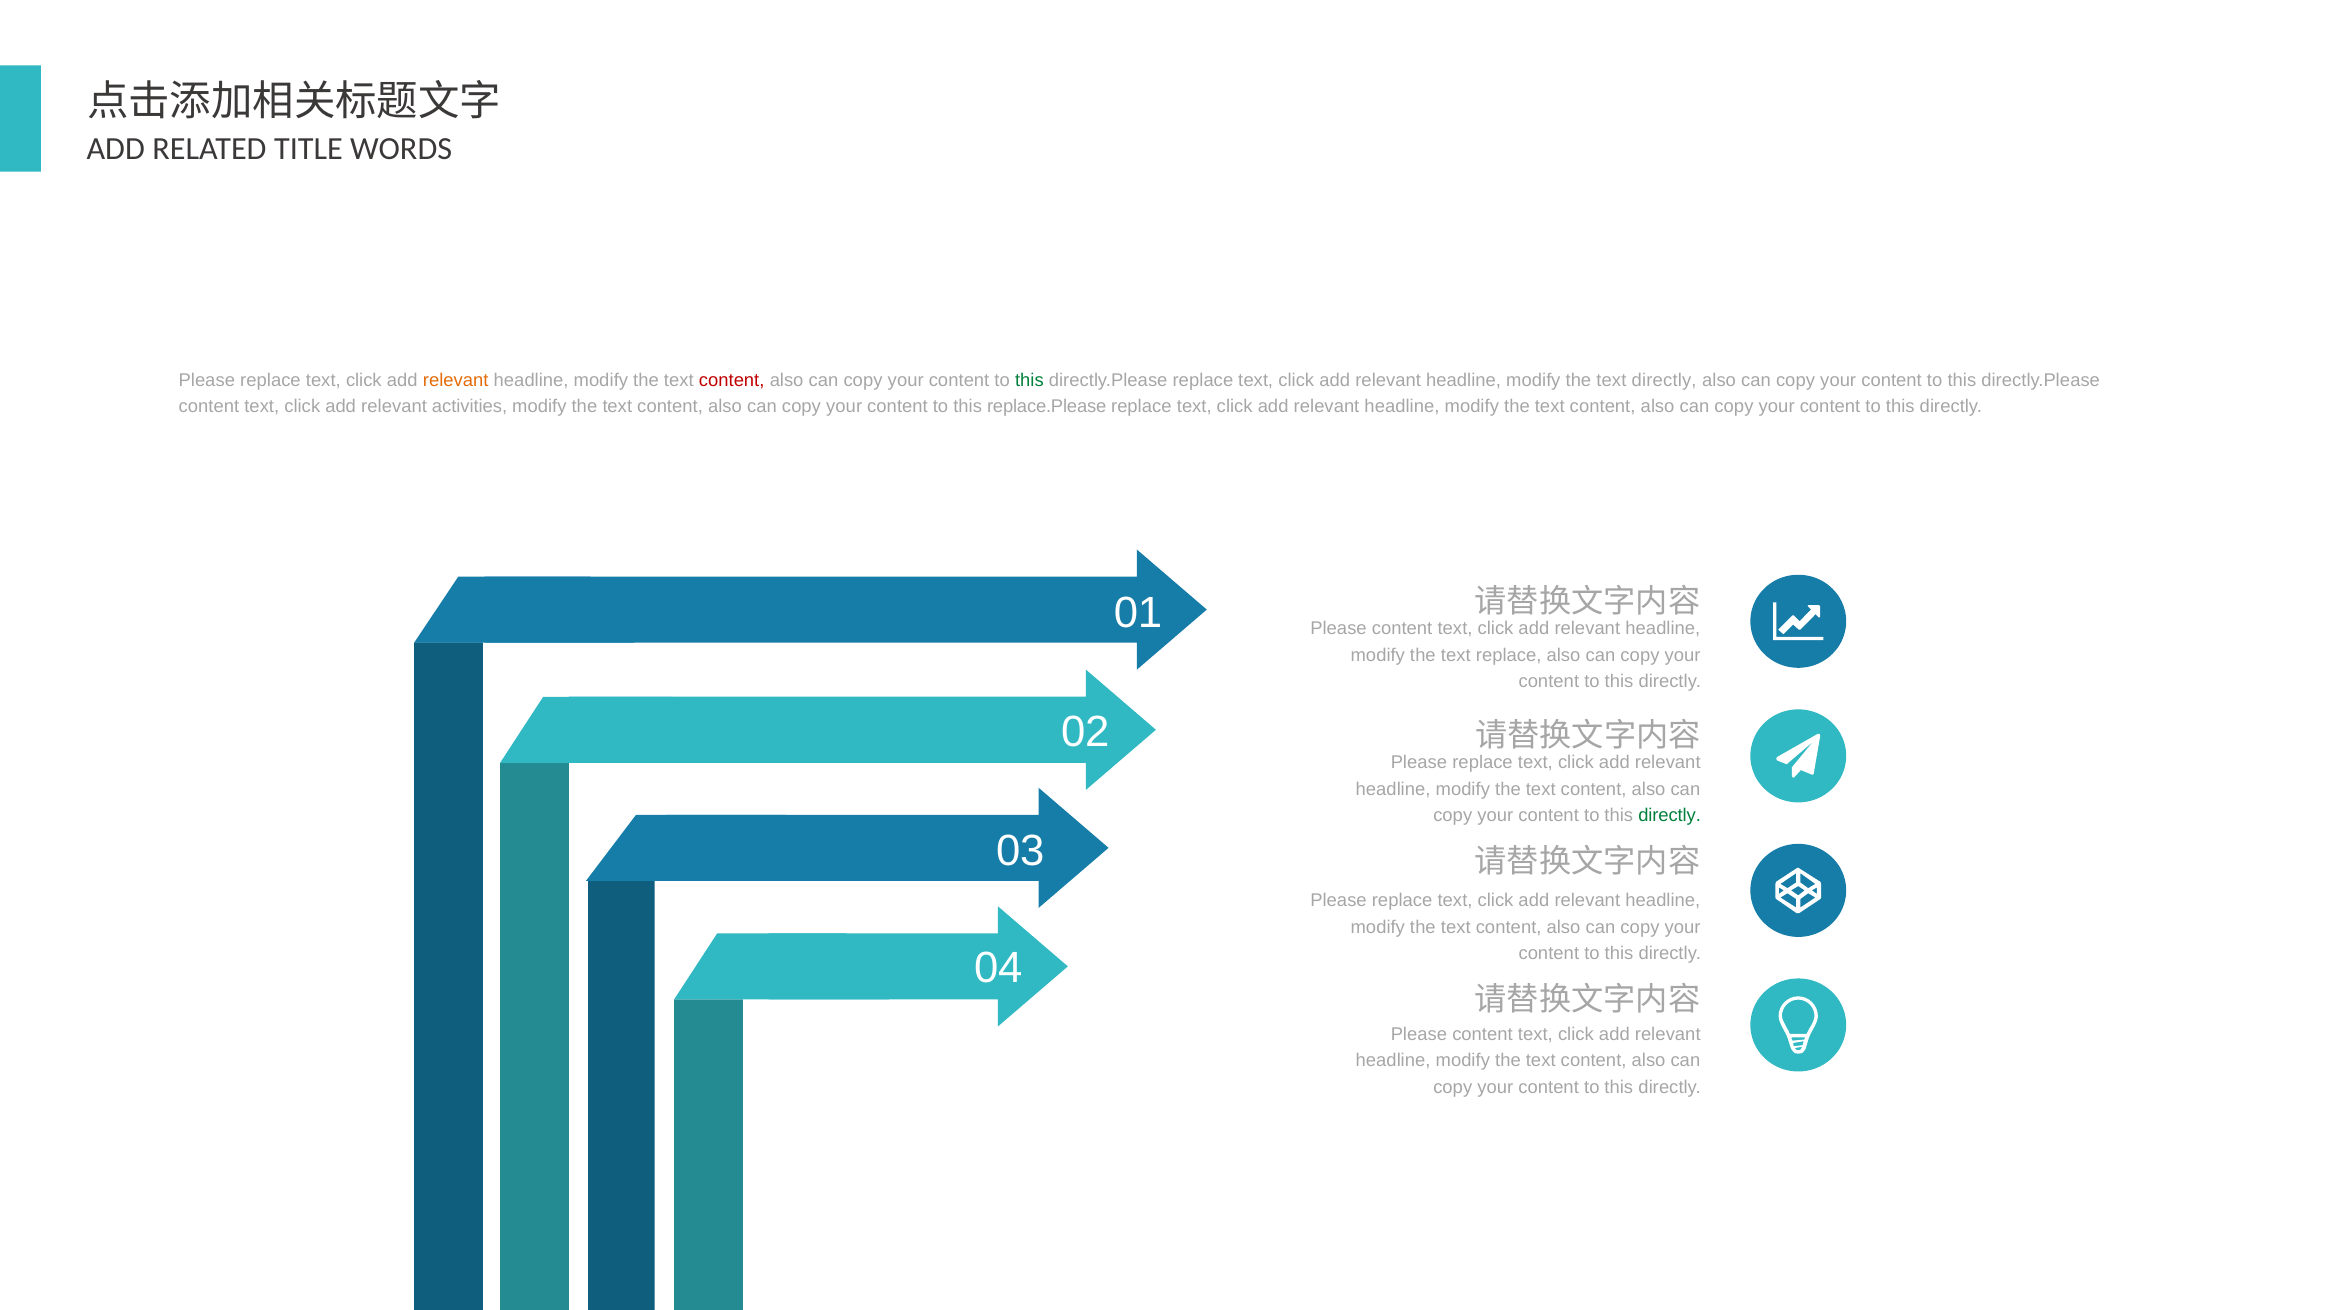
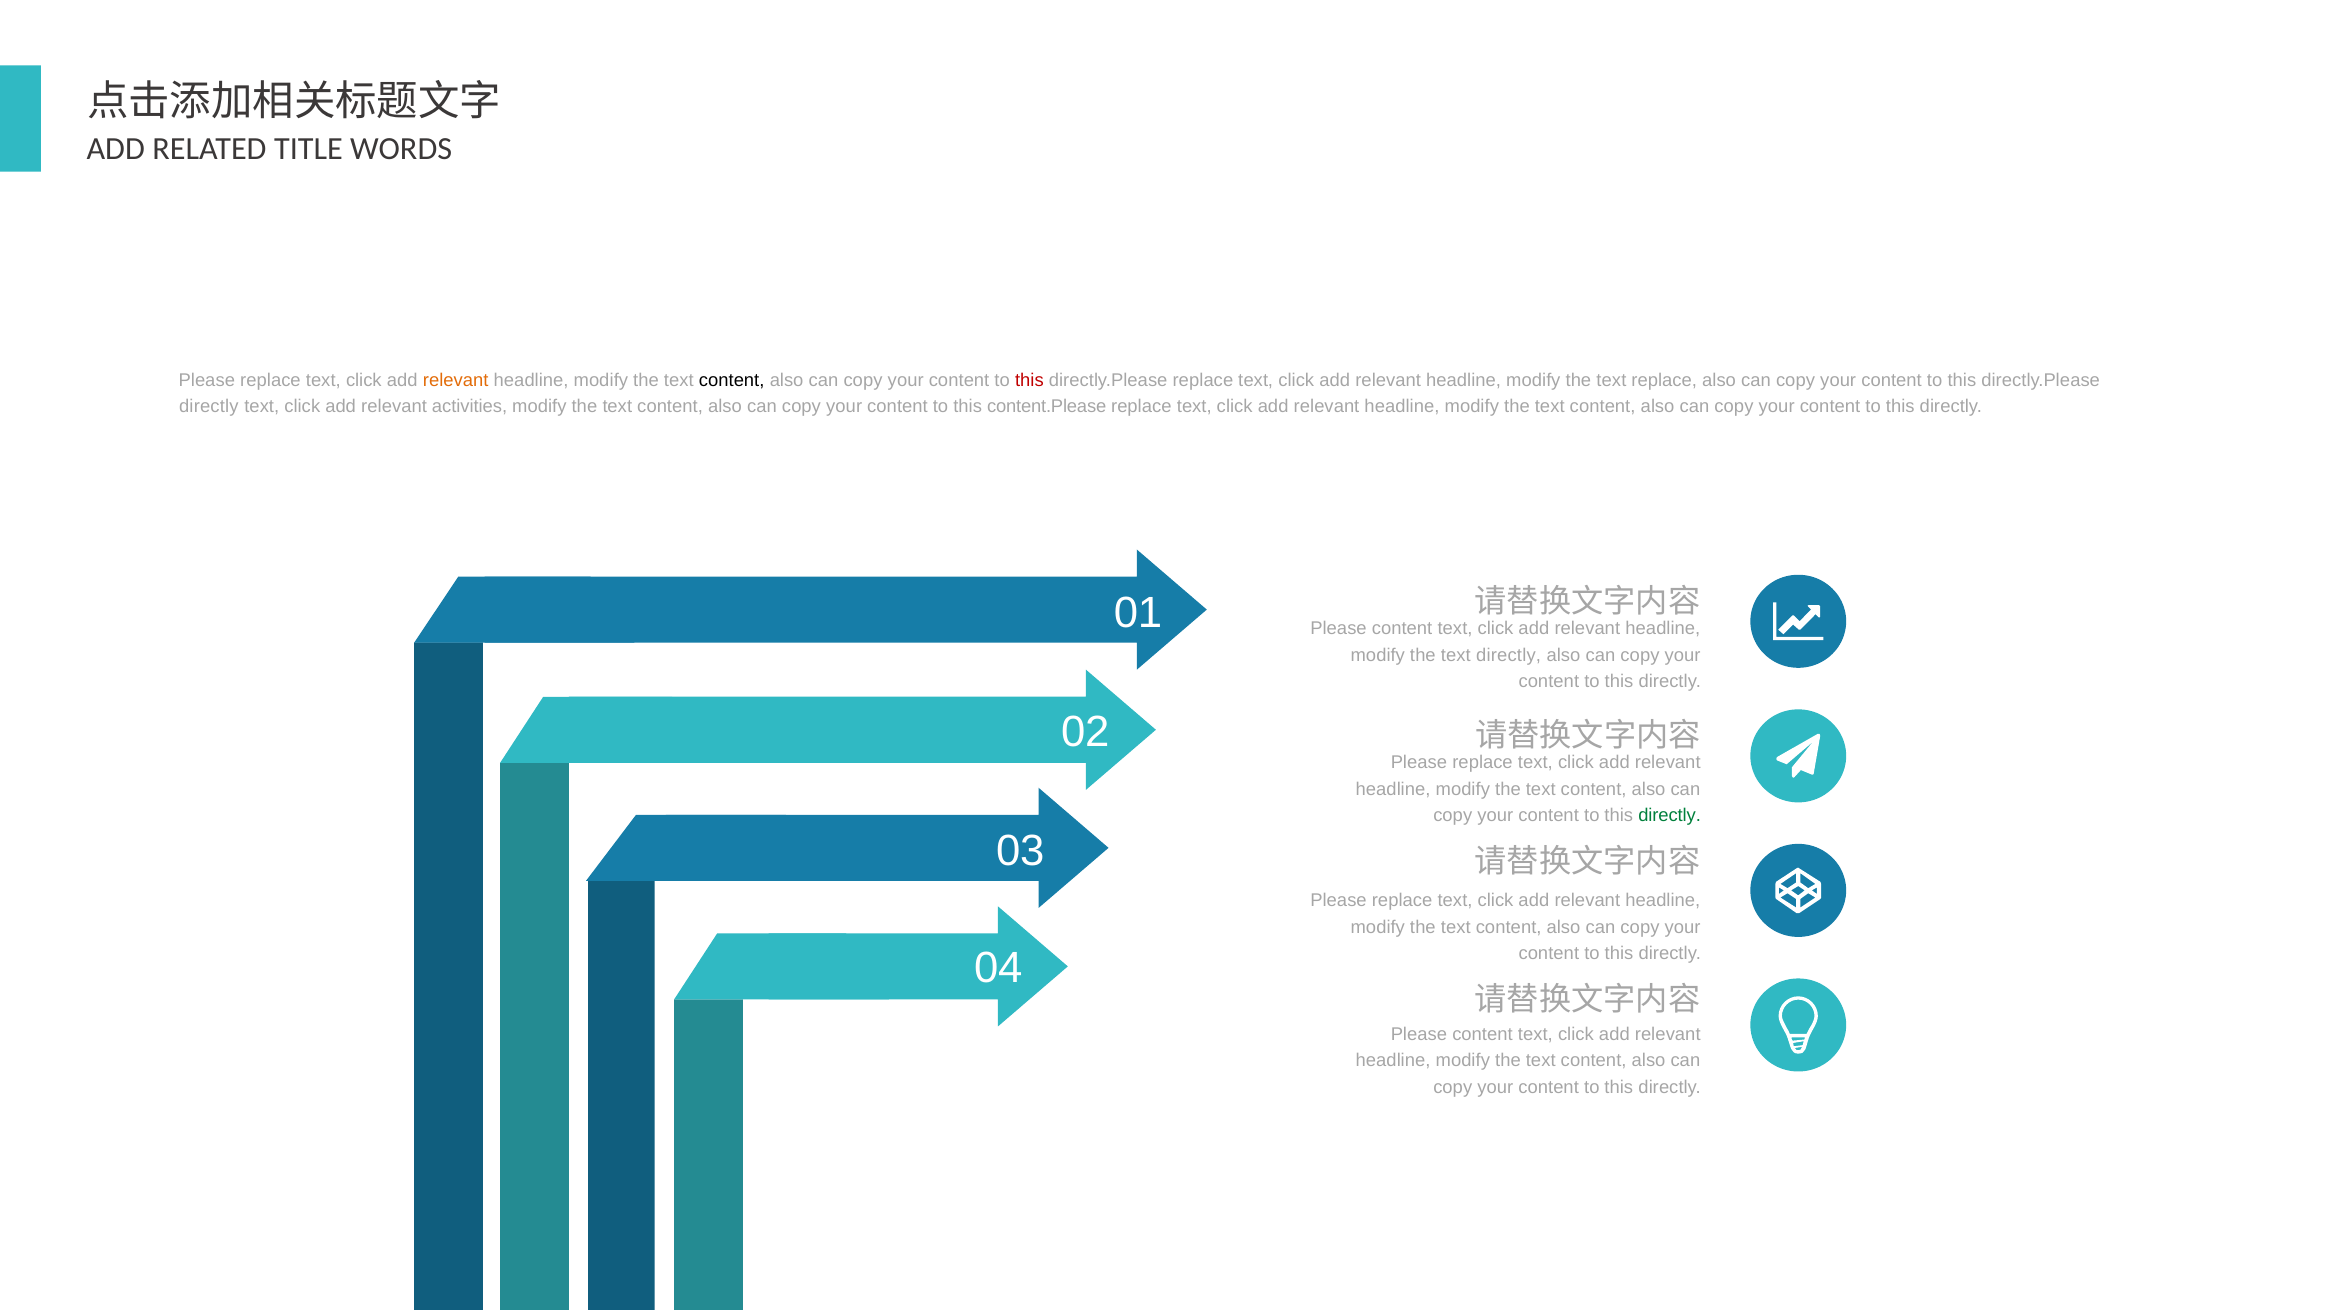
content at (732, 380) colour: red -> black
this at (1029, 380) colour: green -> red
text directly: directly -> replace
content at (209, 407): content -> directly
replace.Please: replace.Please -> content.Please
text replace: replace -> directly
